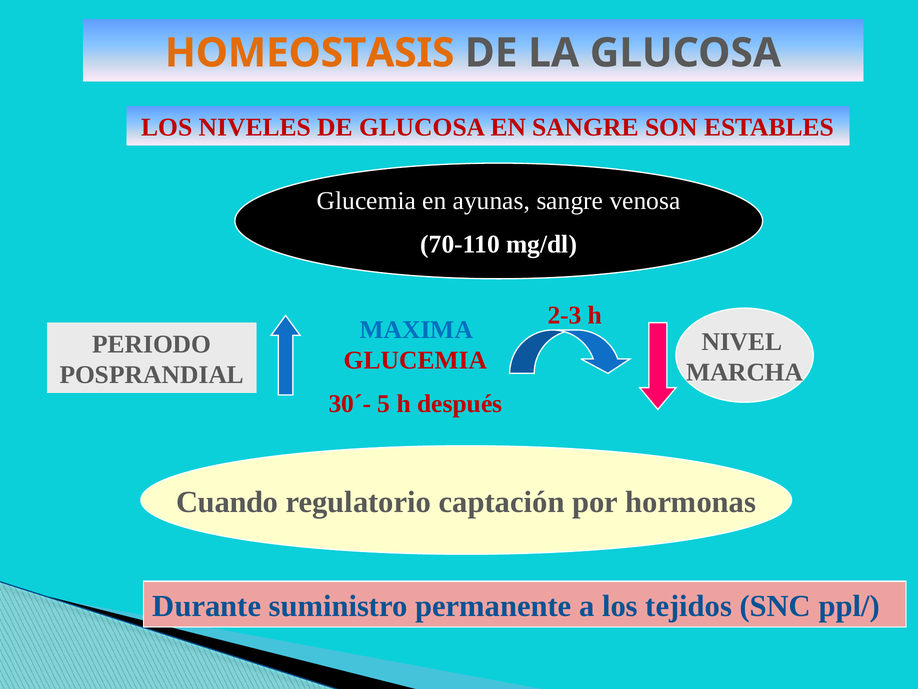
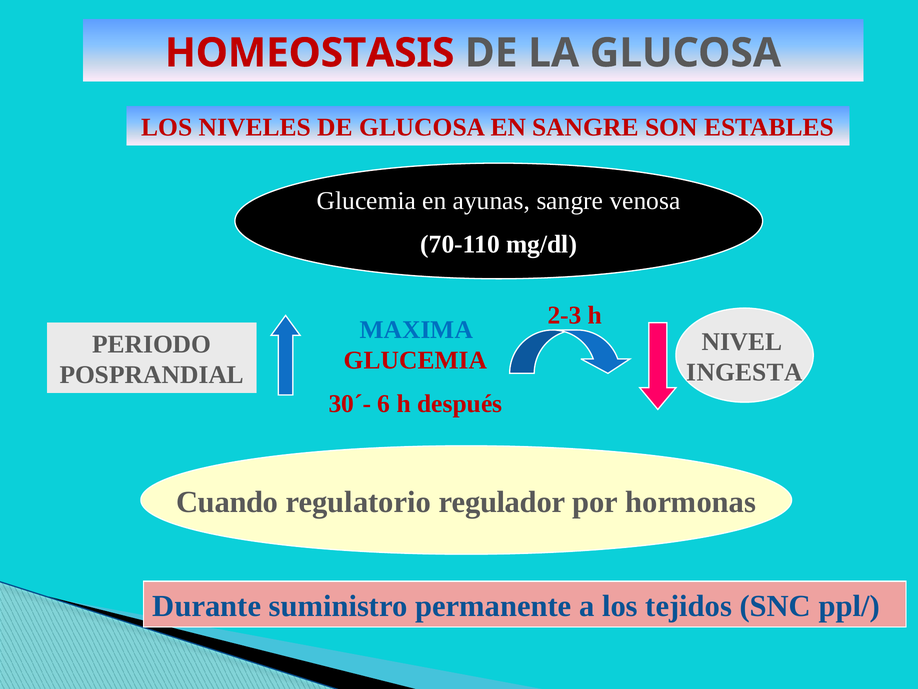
HOMEOSTASIS colour: orange -> red
MARCHA: MARCHA -> INGESTA
5: 5 -> 6
captación: captación -> regulador
